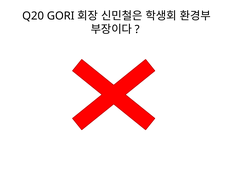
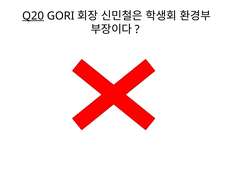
Q20 underline: none -> present
